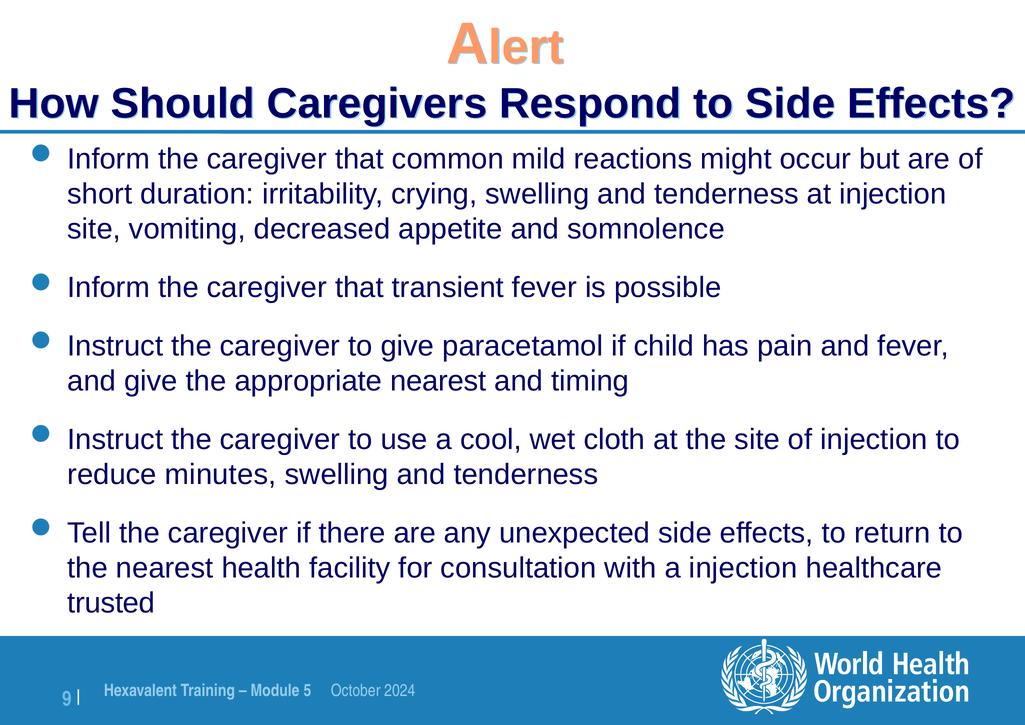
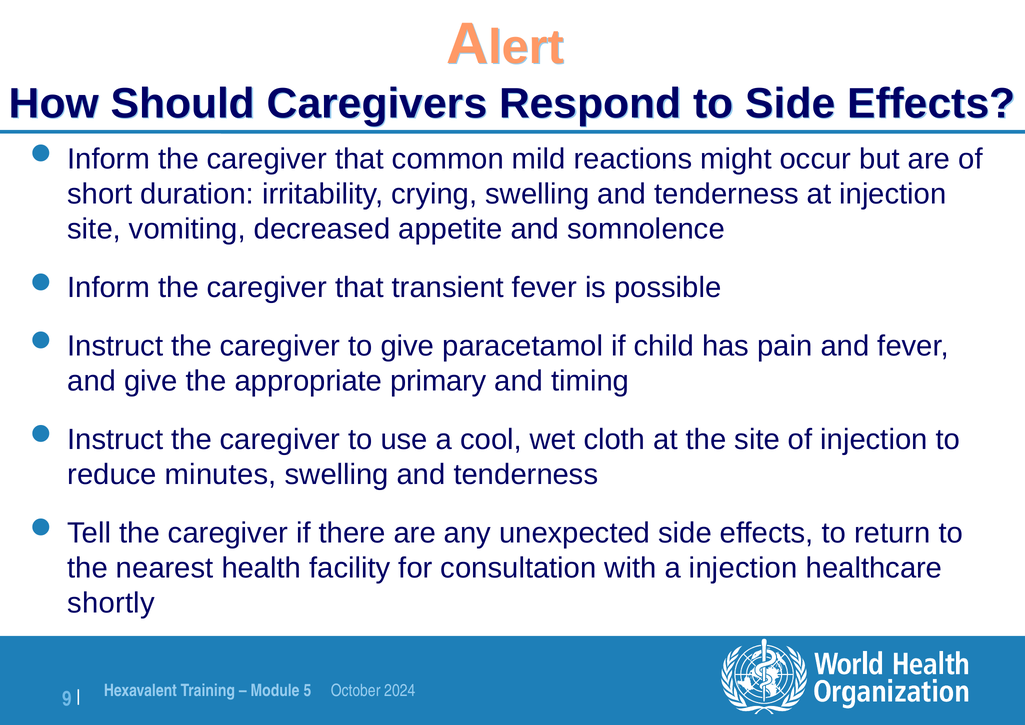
appropriate nearest: nearest -> primary
trusted: trusted -> shortly
